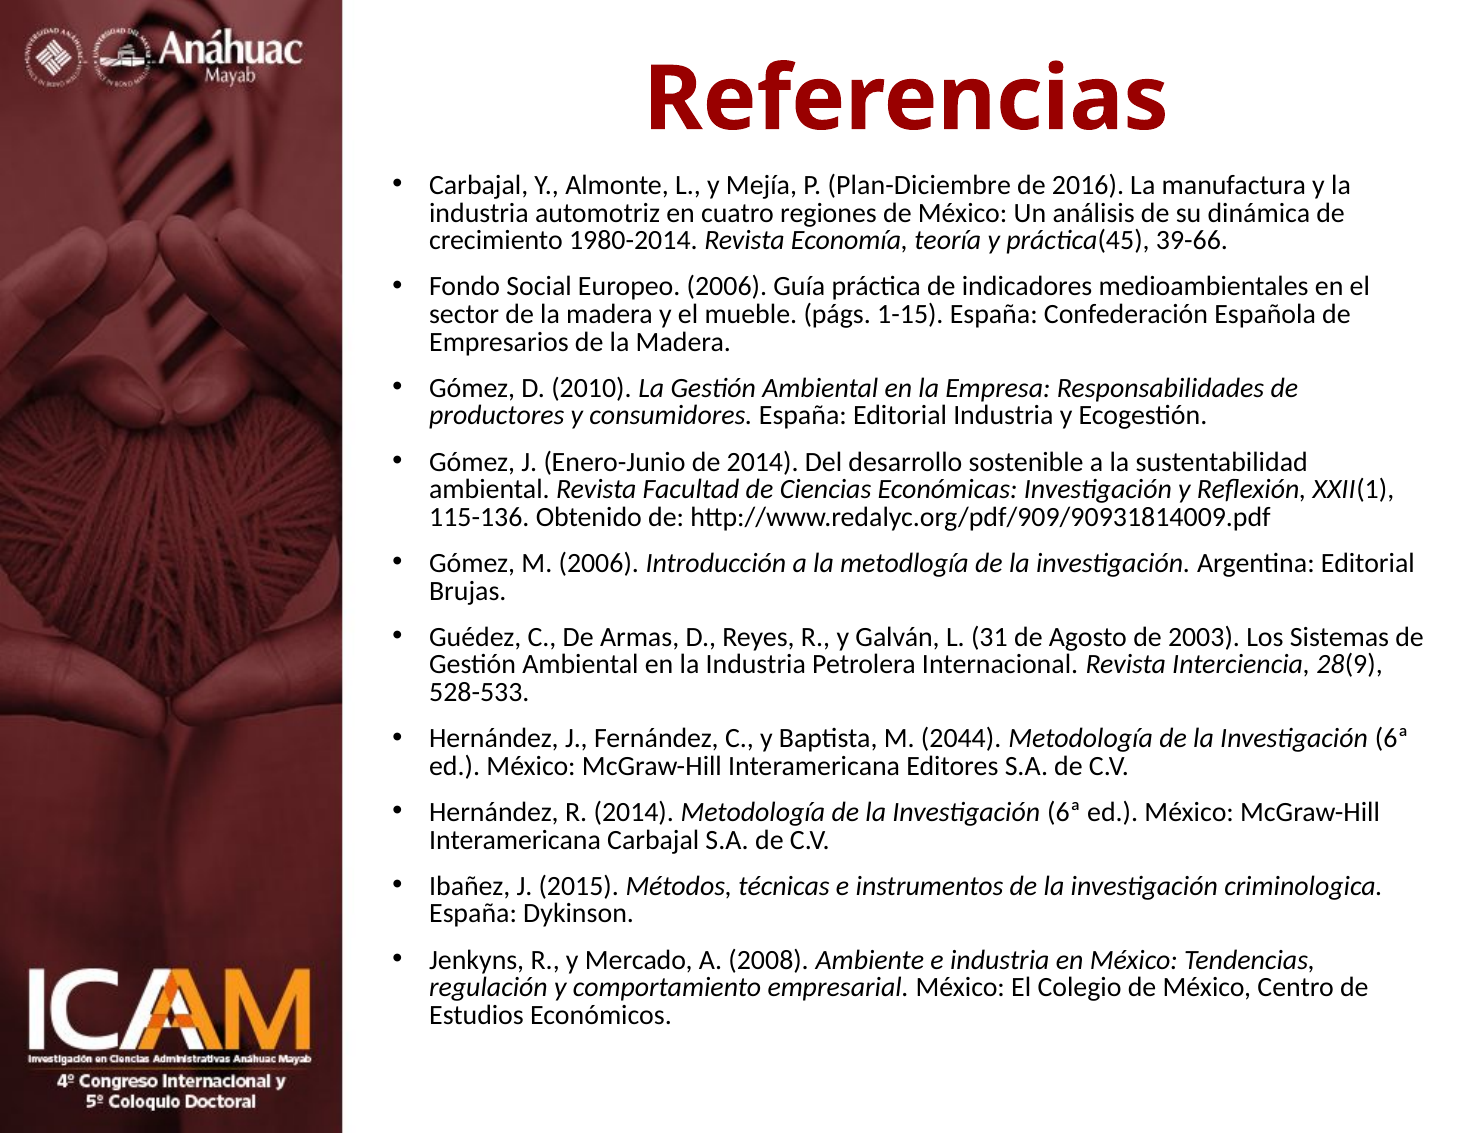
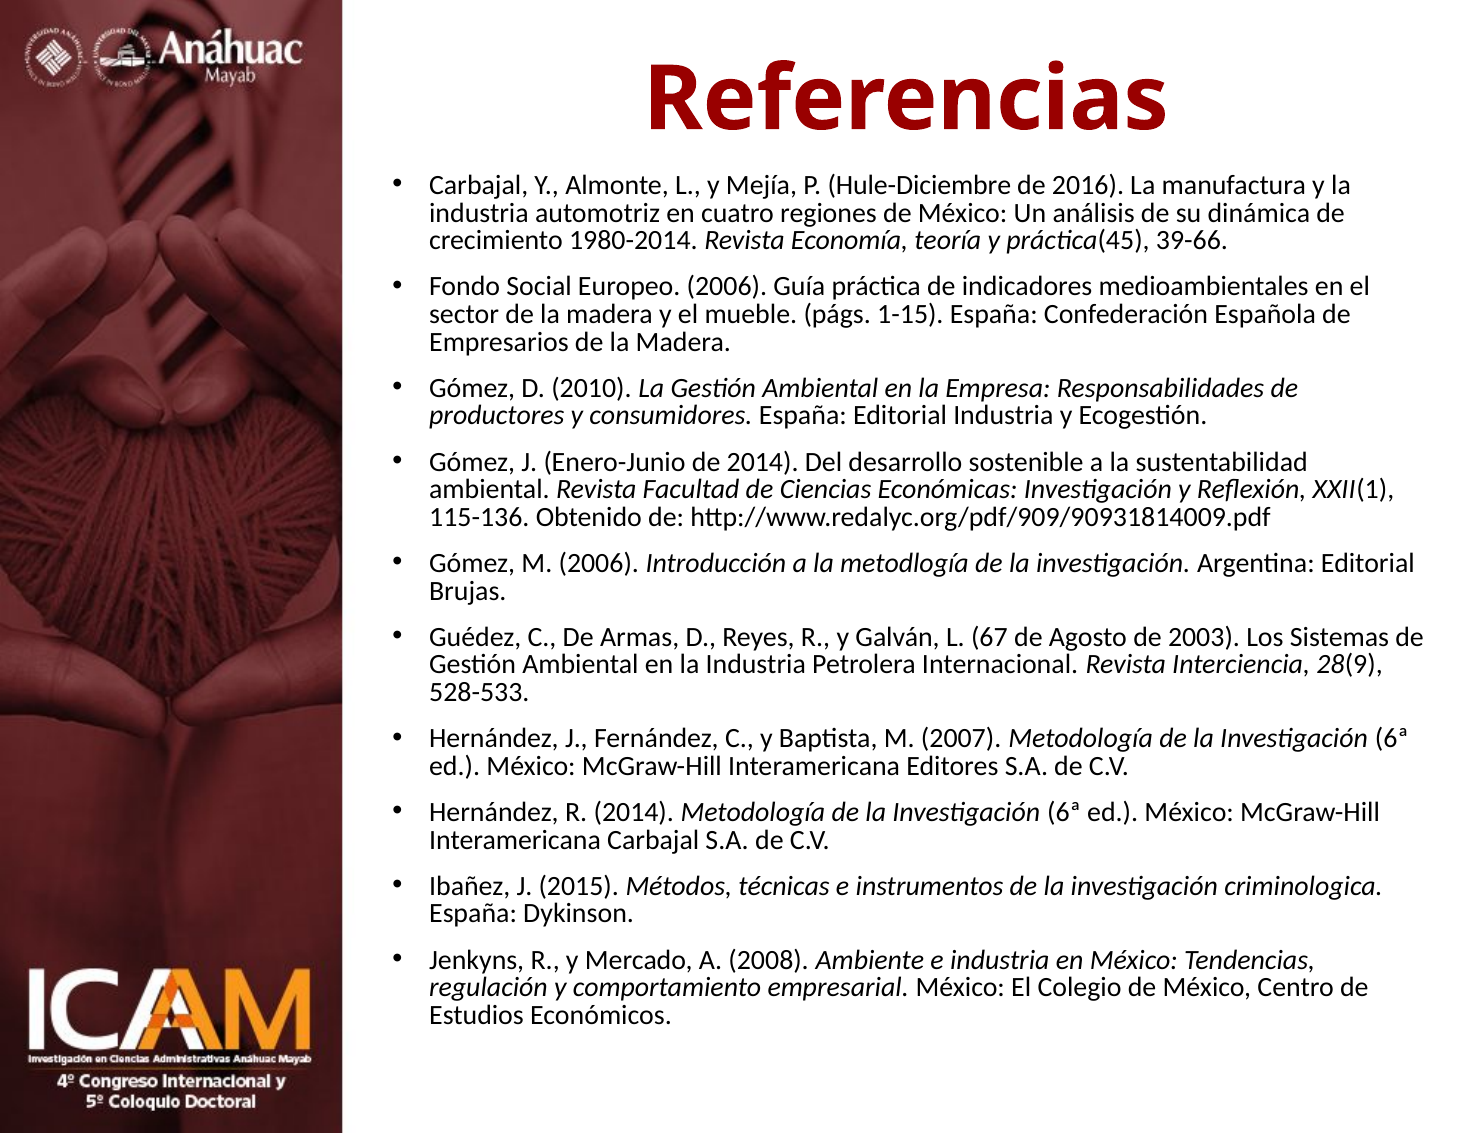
Plan-Diciembre: Plan-Diciembre -> Hule-Diciembre
31: 31 -> 67
2044: 2044 -> 2007
